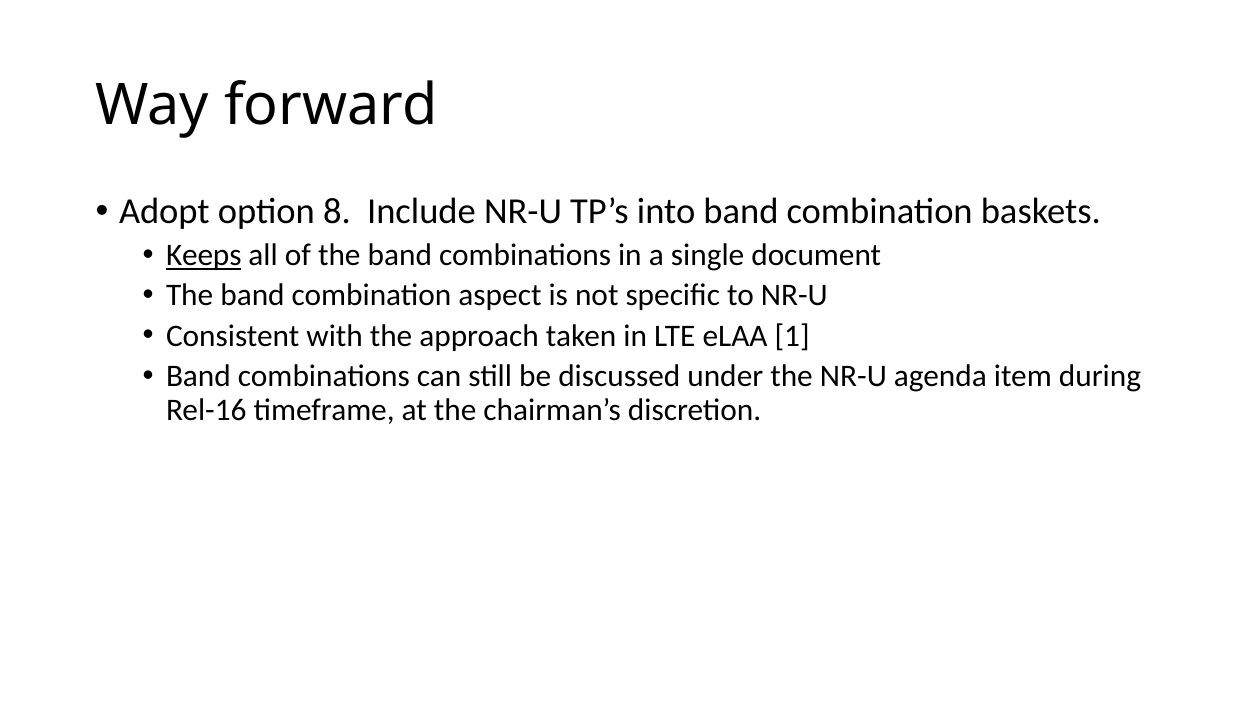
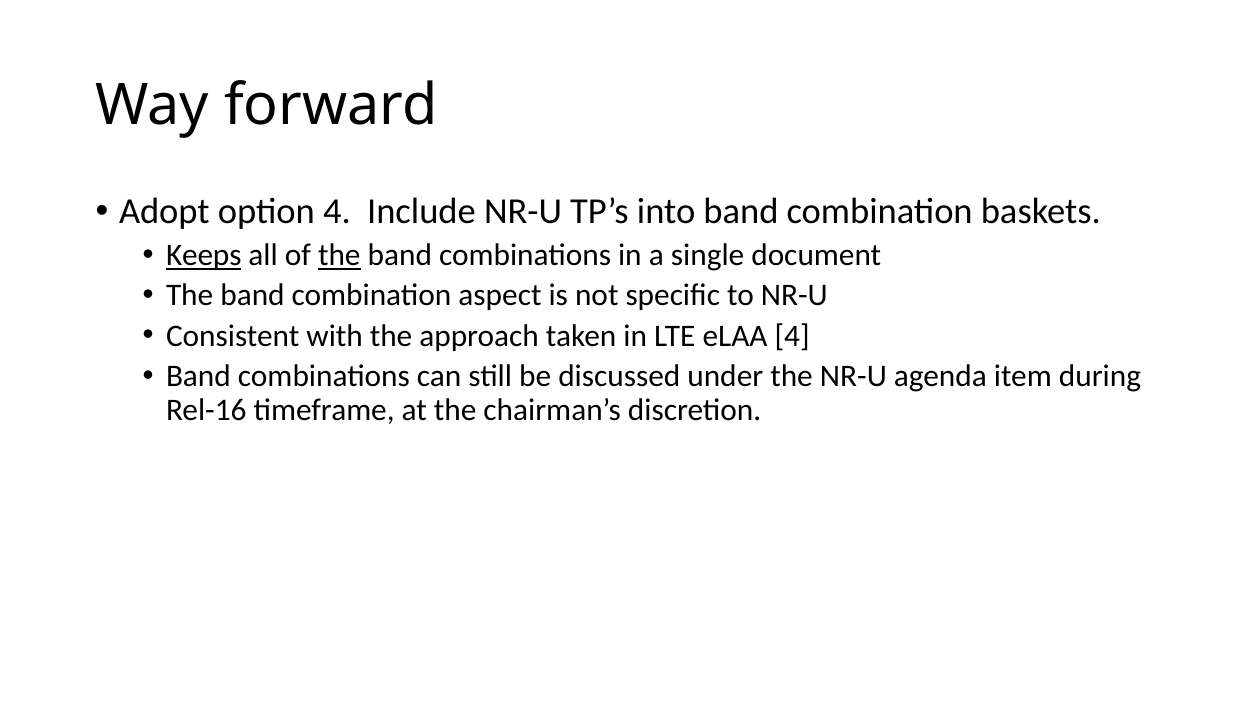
option 8: 8 -> 4
the at (339, 255) underline: none -> present
eLAA 1: 1 -> 4
